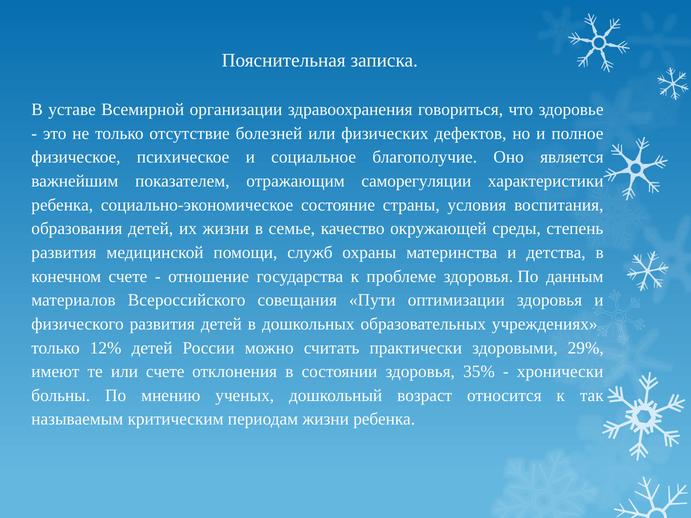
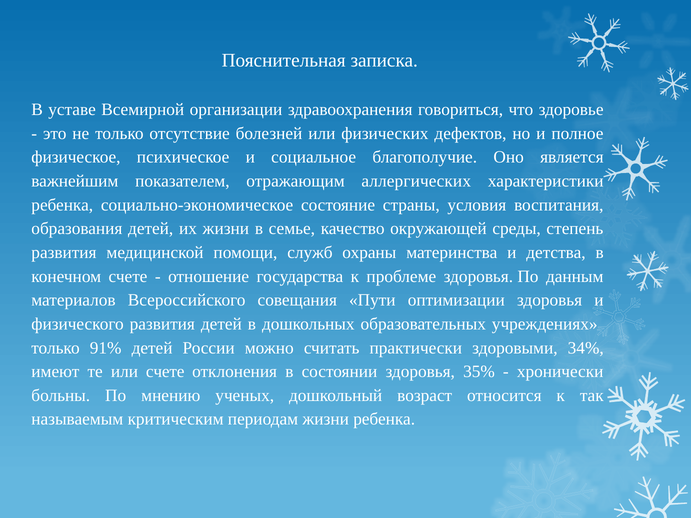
саморегуляции: саморегуляции -> аллергических
12%: 12% -> 91%
29%: 29% -> 34%
